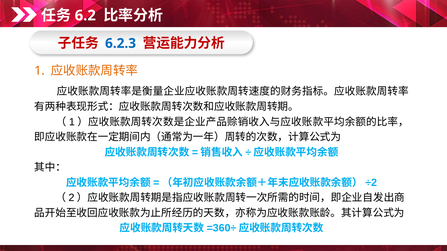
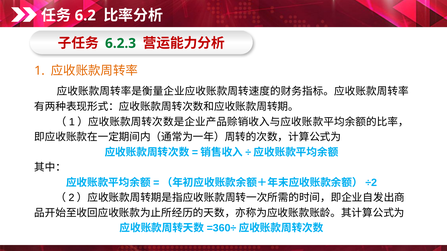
6.2.3 colour: blue -> green
